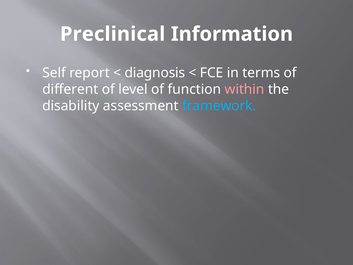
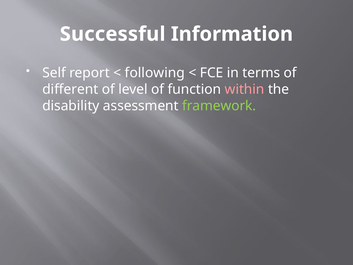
Preclinical: Preclinical -> Successful
diagnosis: diagnosis -> following
framework colour: light blue -> light green
